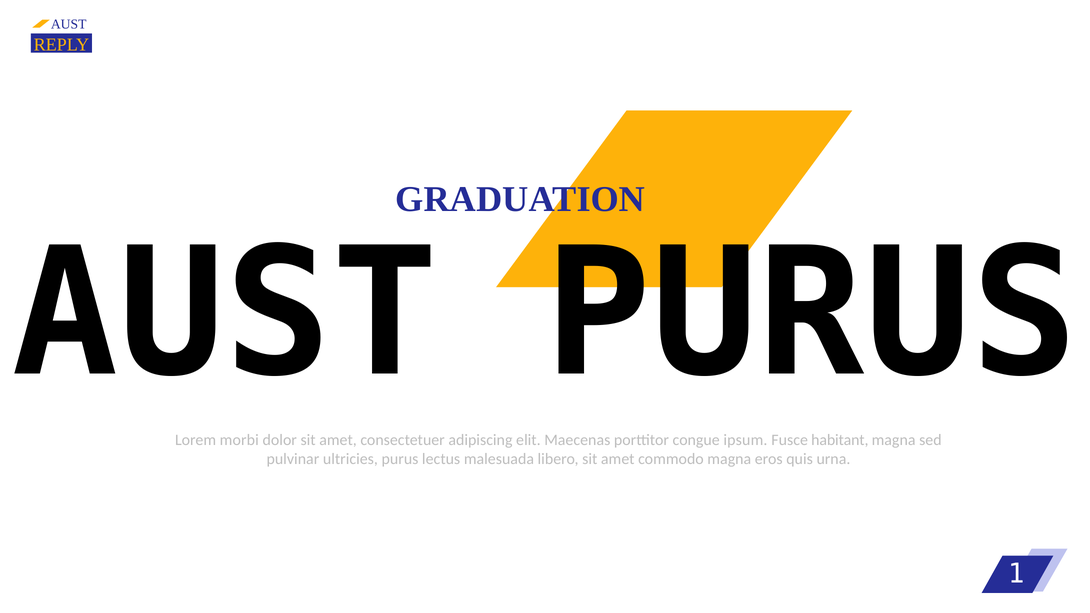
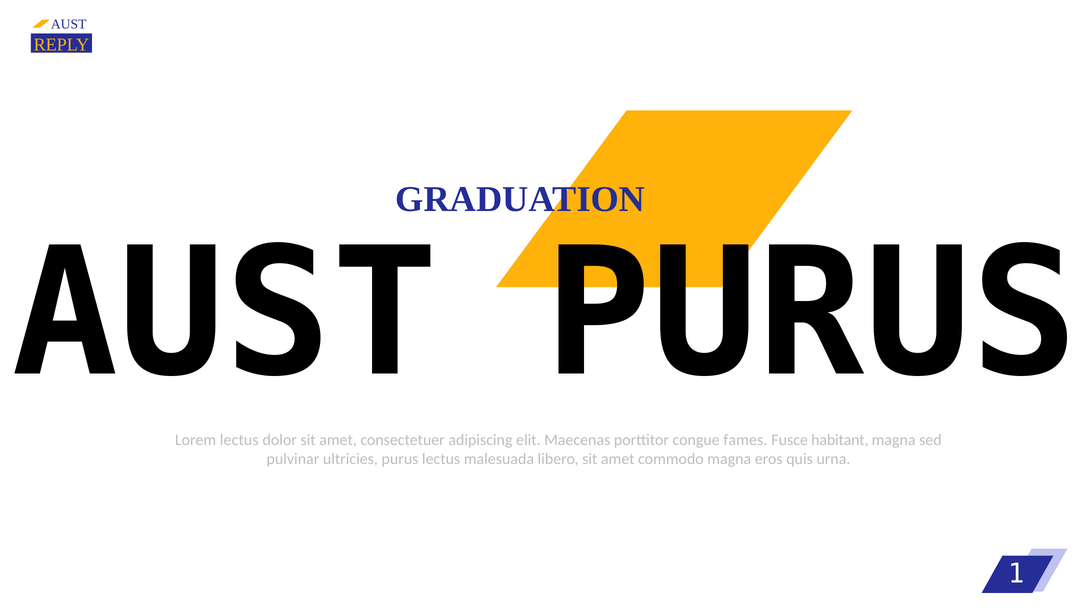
Lorem morbi: morbi -> lectus
ipsum: ipsum -> fames
